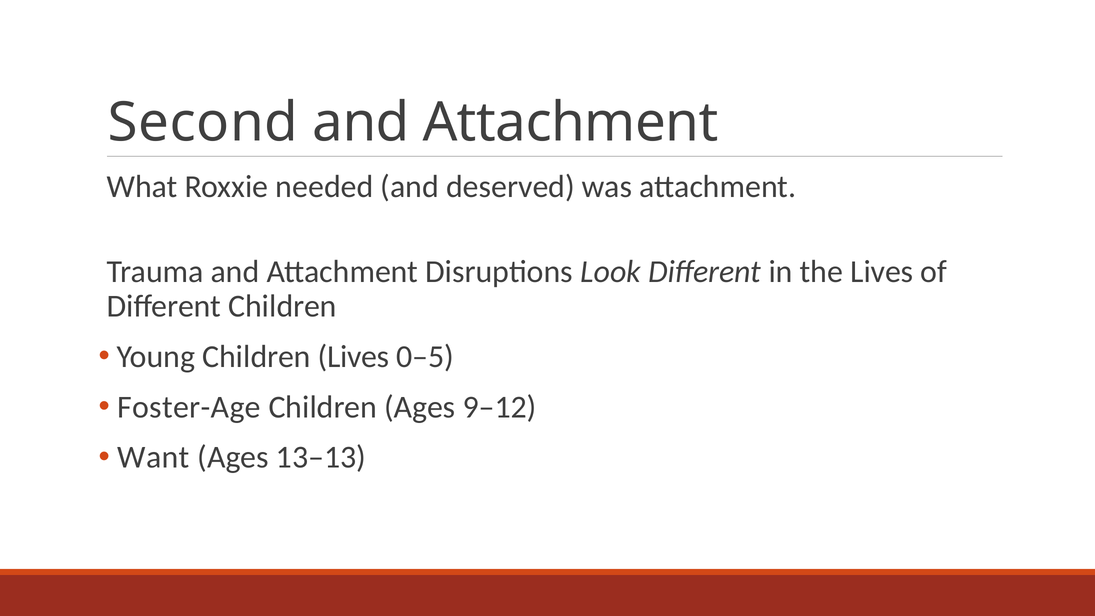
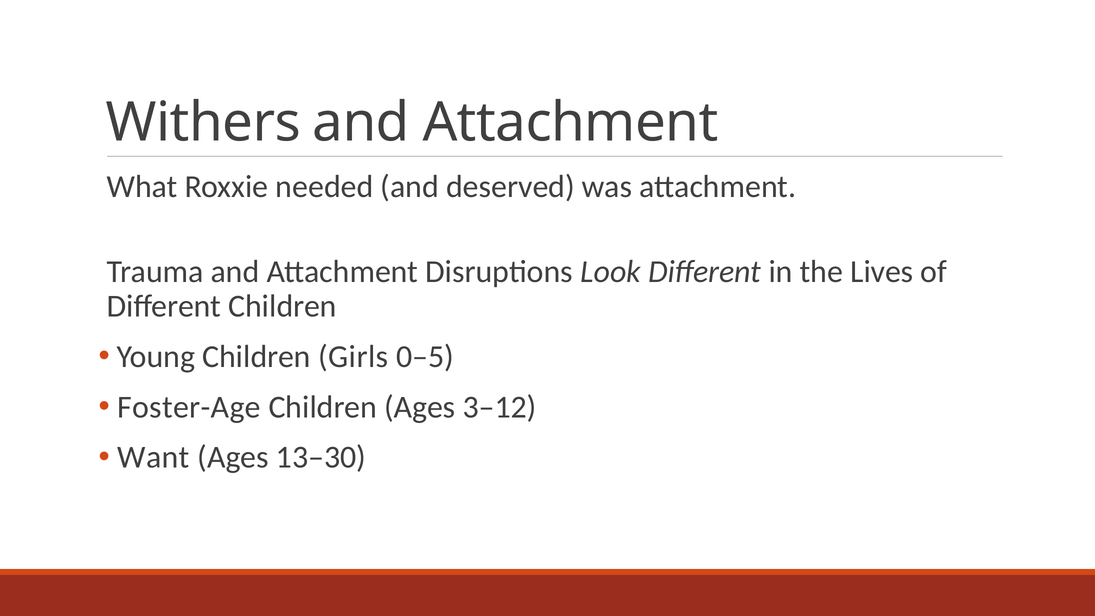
Second: Second -> Withers
Children Lives: Lives -> Girls
9–12: 9–12 -> 3–12
13–13: 13–13 -> 13–30
